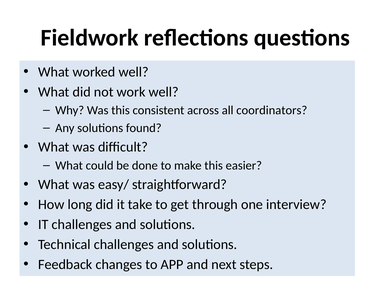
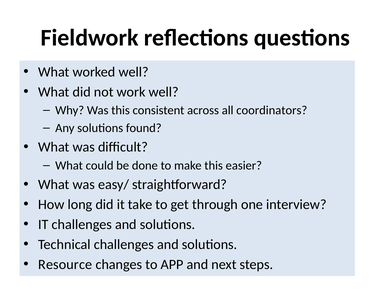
Feedback: Feedback -> Resource
